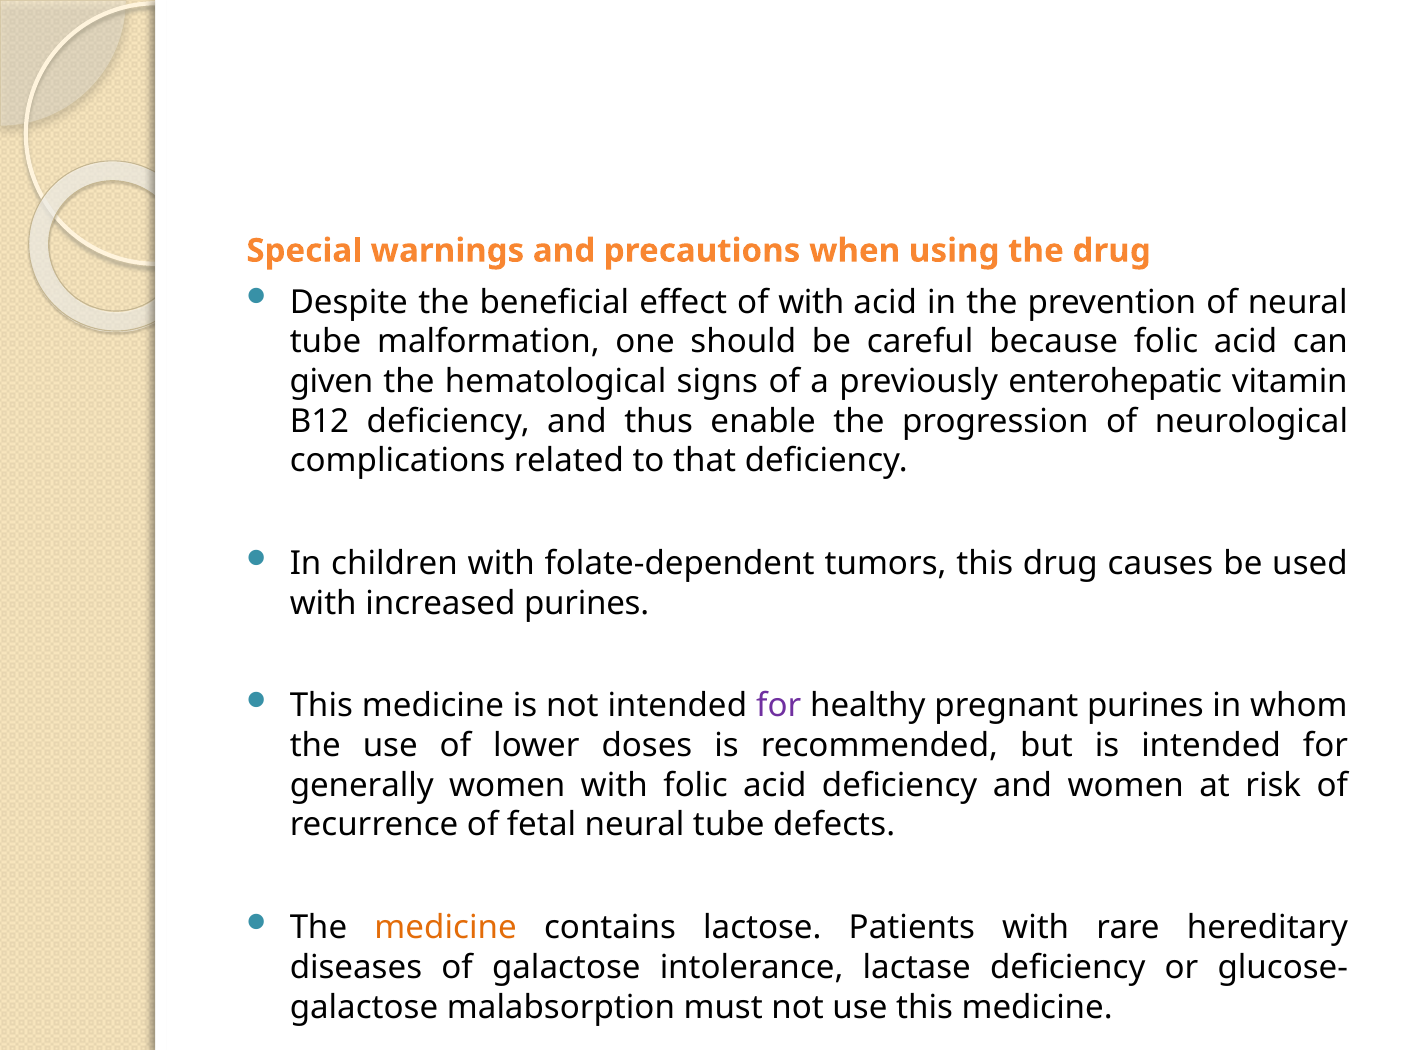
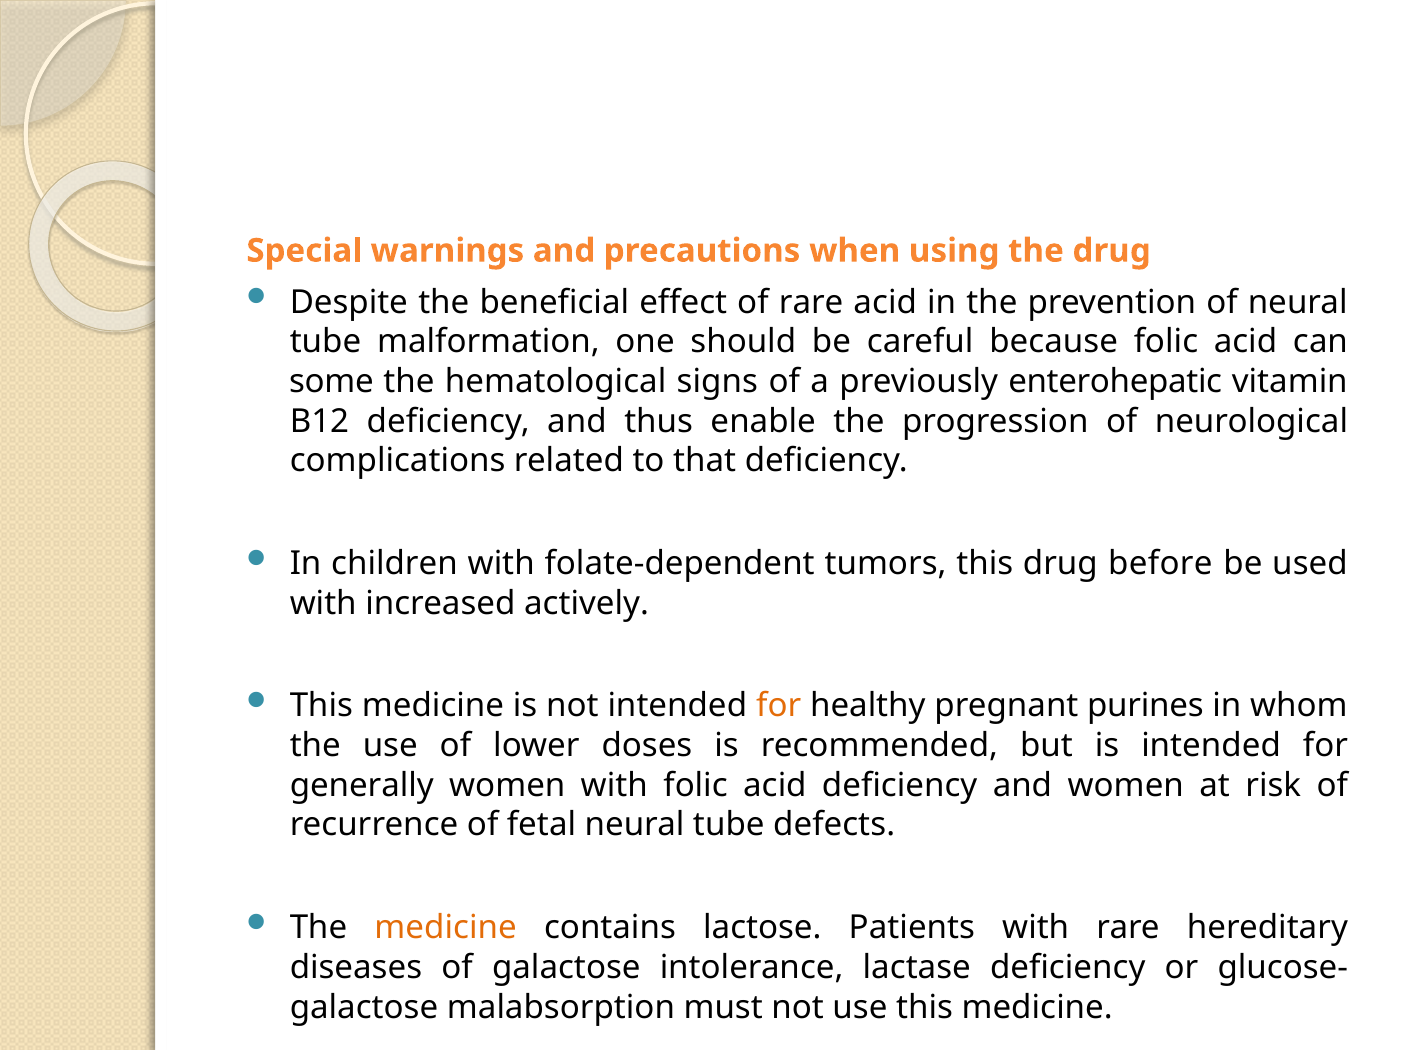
of with: with -> rare
given: given -> some
causes: causes -> before
increased purines: purines -> actively
for at (779, 707) colour: purple -> orange
